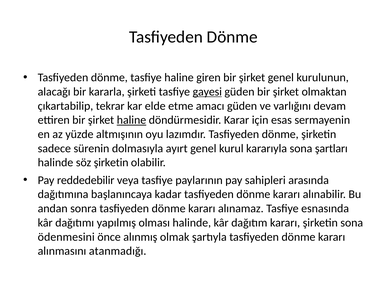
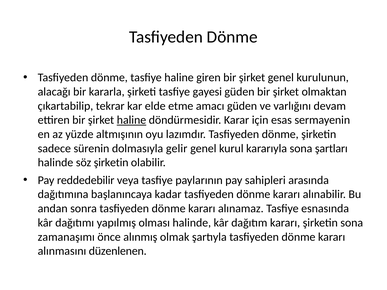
gayesi underline: present -> none
ayırt: ayırt -> gelir
ödenmesini: ödenmesini -> zamanaşımı
atanmadığı: atanmadığı -> düzenlenen
